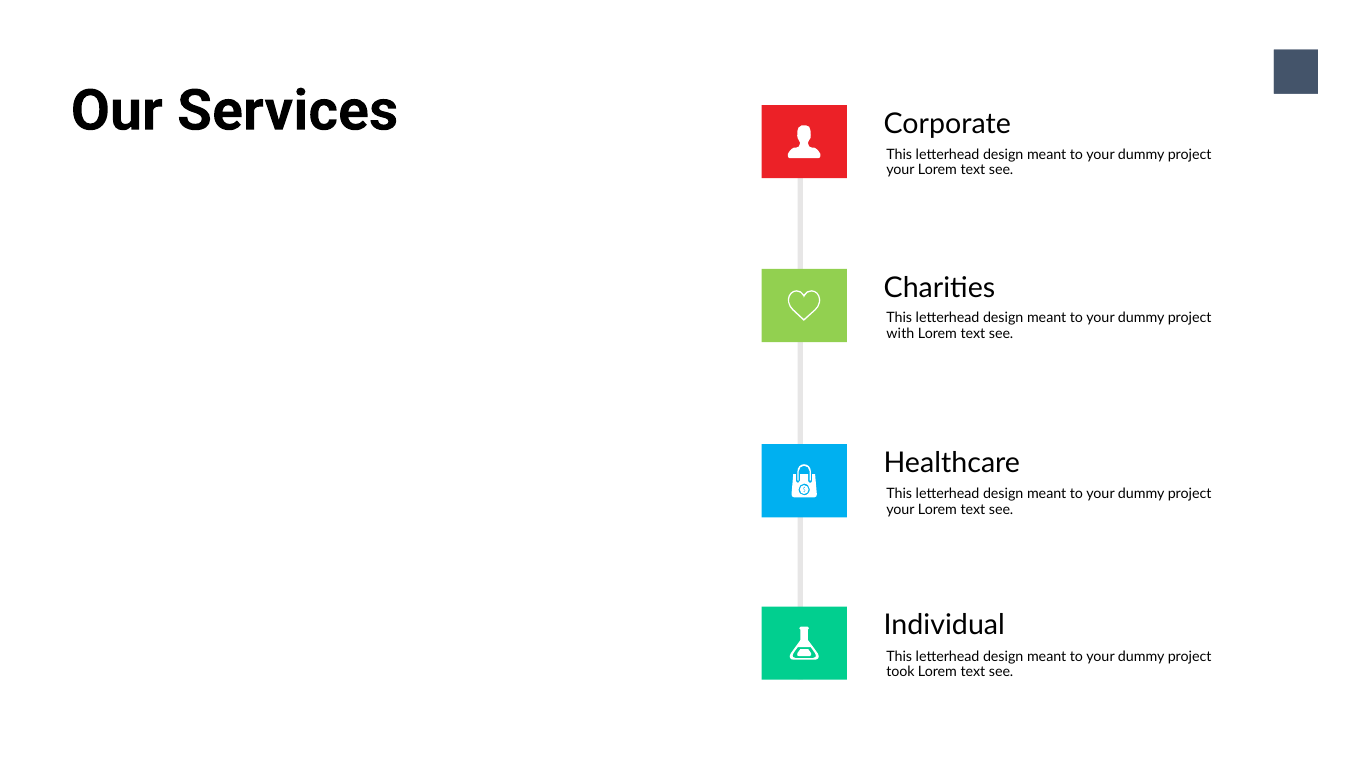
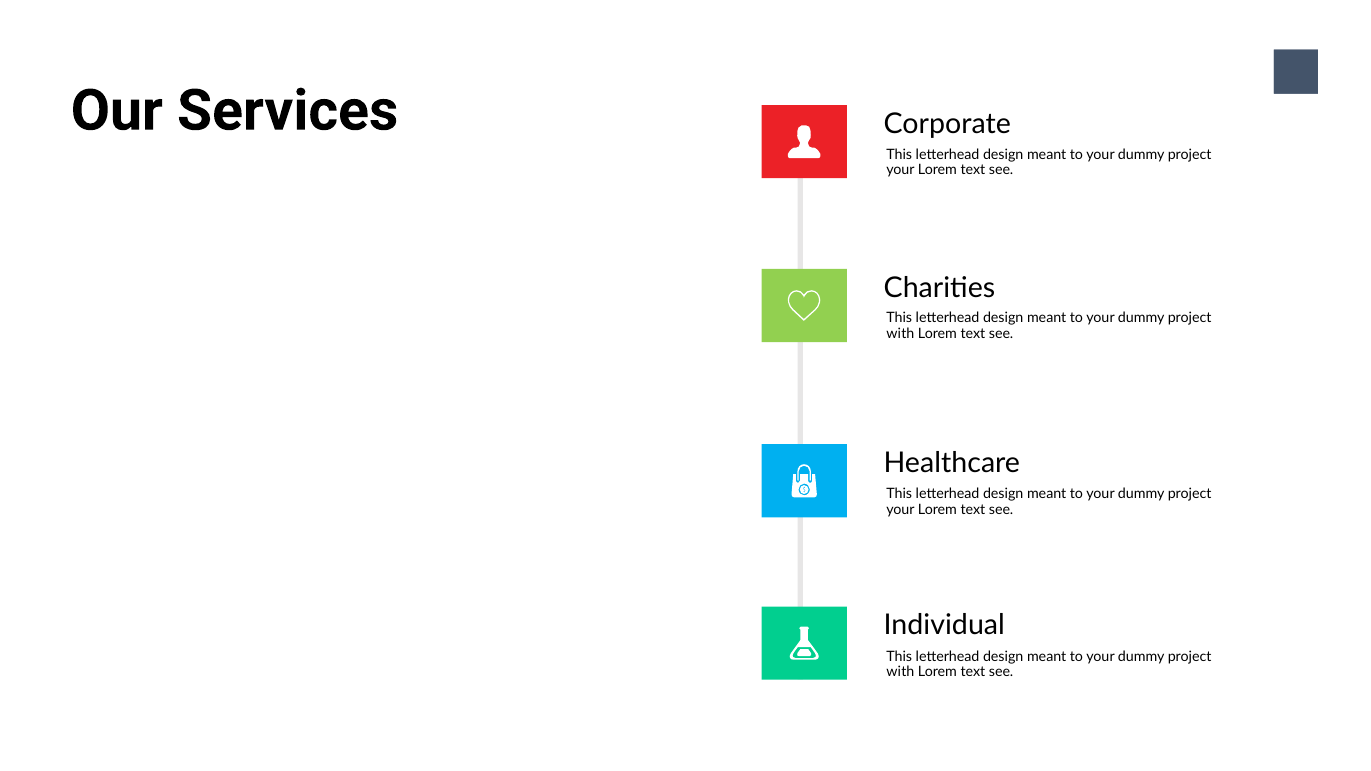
took at (901, 672): took -> with
